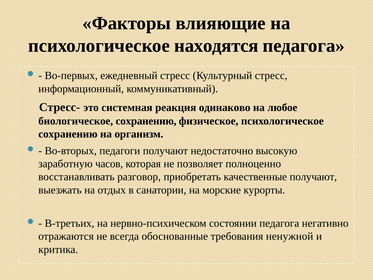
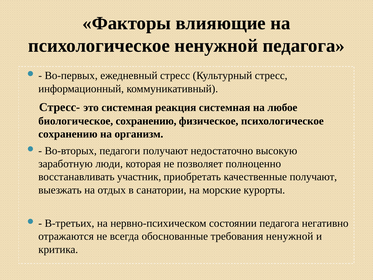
психологическое находятся: находятся -> ненужной
реакция одинаково: одинаково -> системная
часов: часов -> люди
разговор: разговор -> участник
